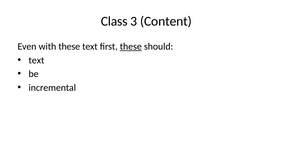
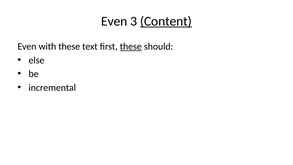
Class at (114, 21): Class -> Even
Content underline: none -> present
text at (36, 60): text -> else
